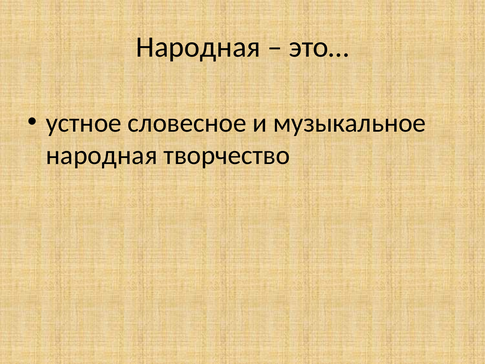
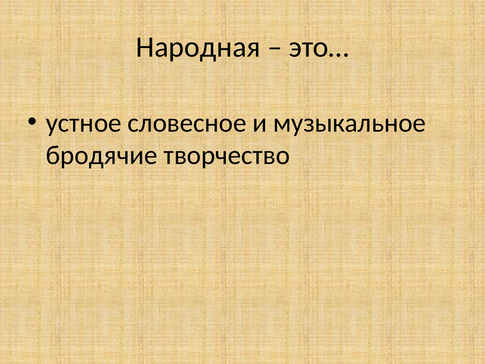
народная at (102, 155): народная -> бродячие
